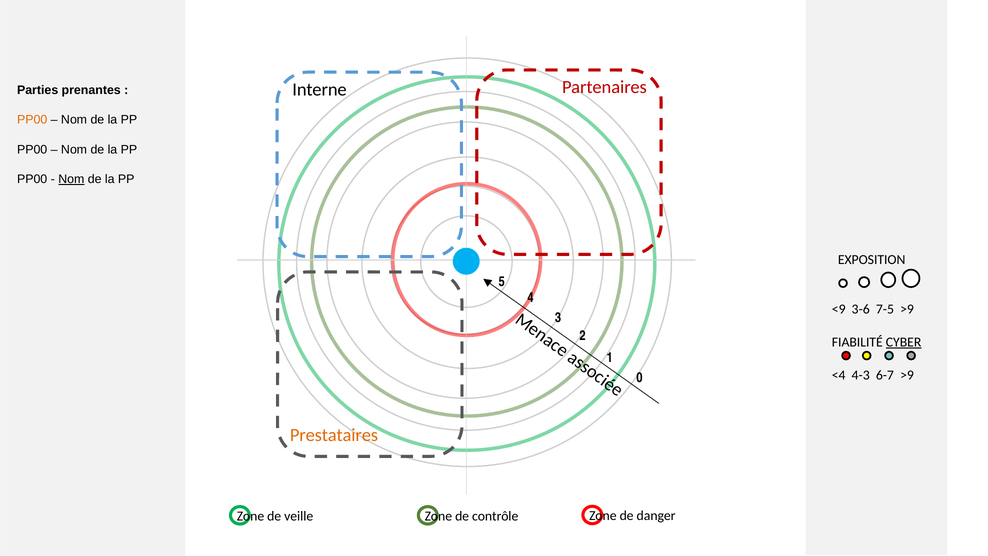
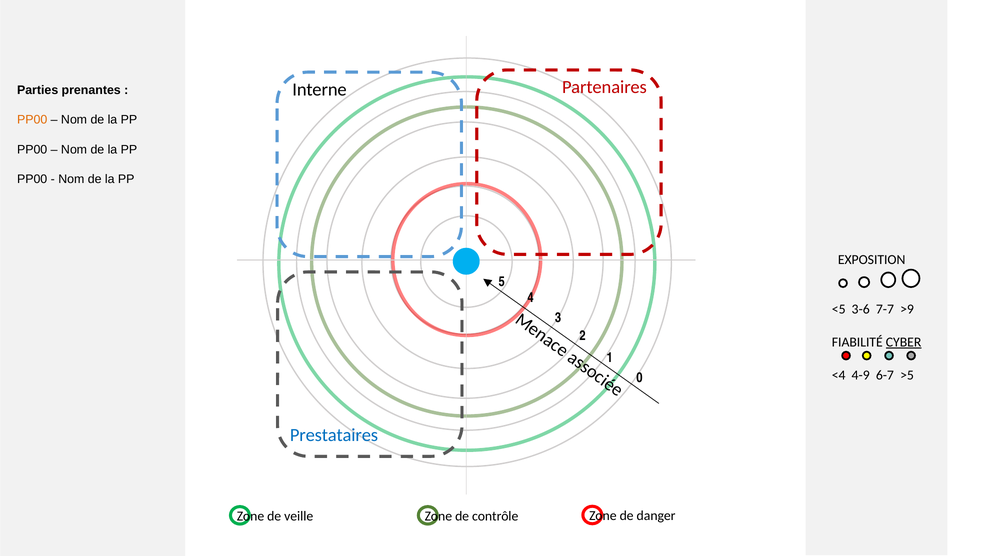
Nom at (71, 179) underline: present -> none
<9: <9 -> <5
7-5: 7-5 -> 7-7
4-3: 4-3 -> 4-9
6-7 >9: >9 -> >5
Prestataires colour: orange -> blue
